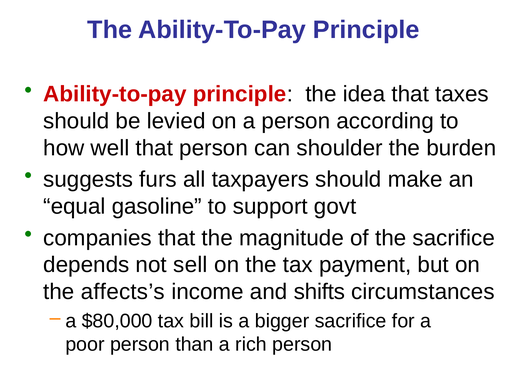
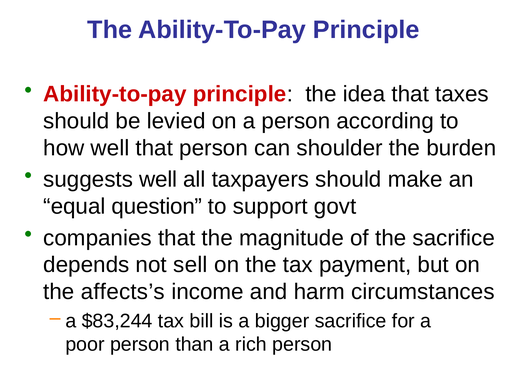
suggests furs: furs -> well
gasoline: gasoline -> question
shifts: shifts -> harm
$80,000: $80,000 -> $83,244
